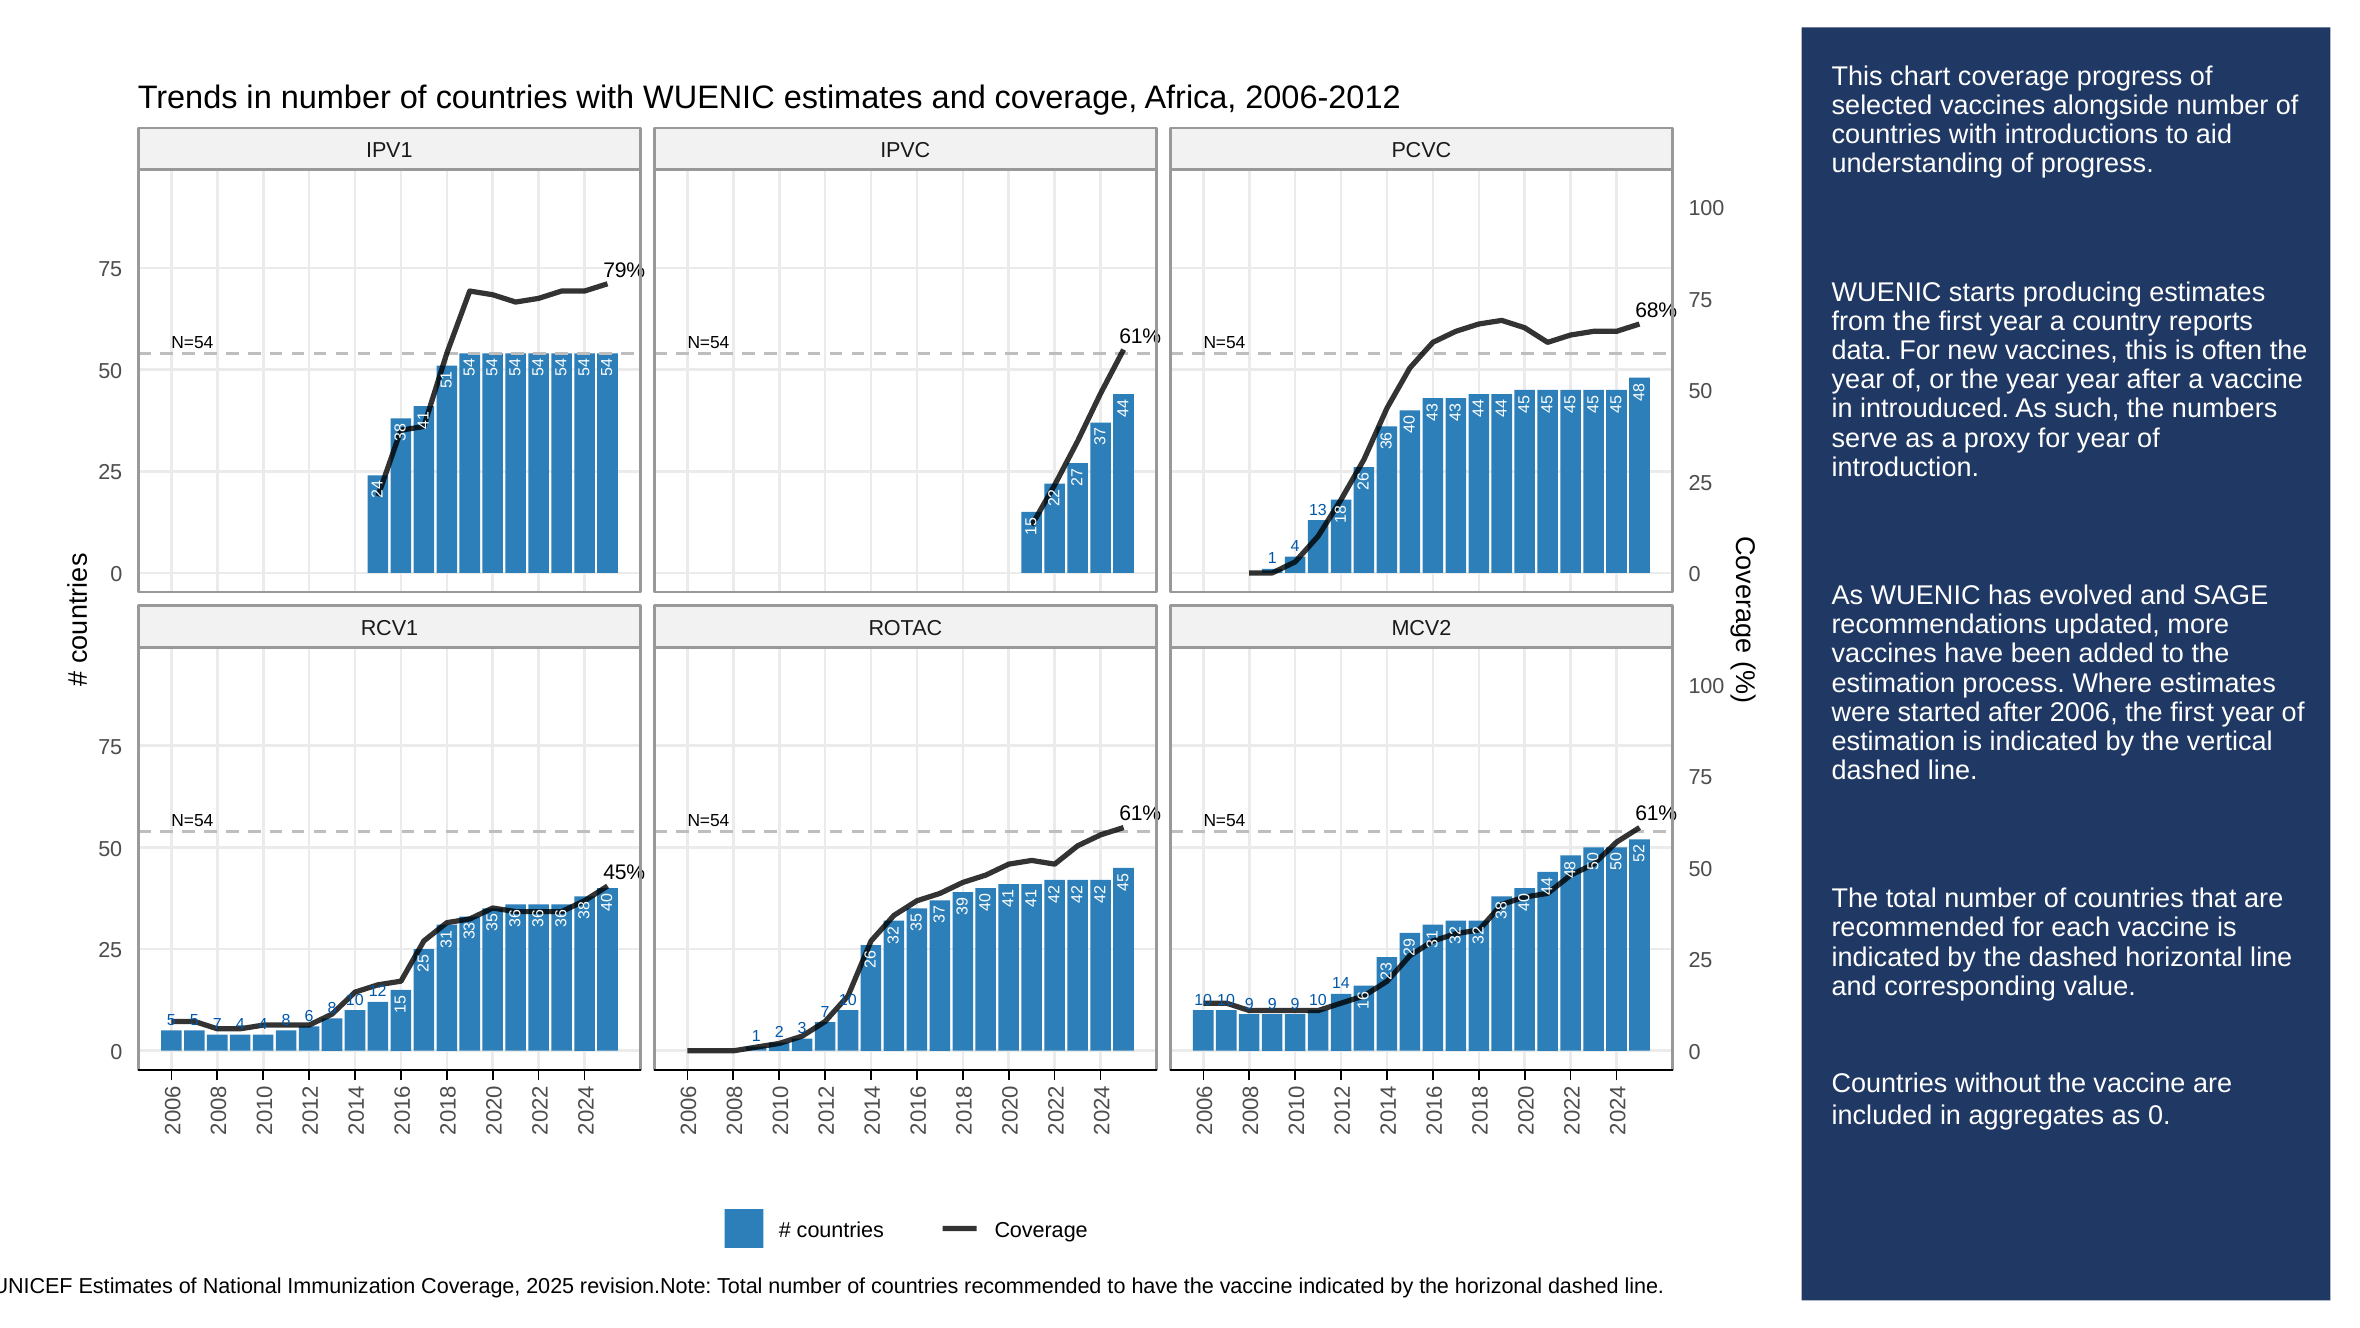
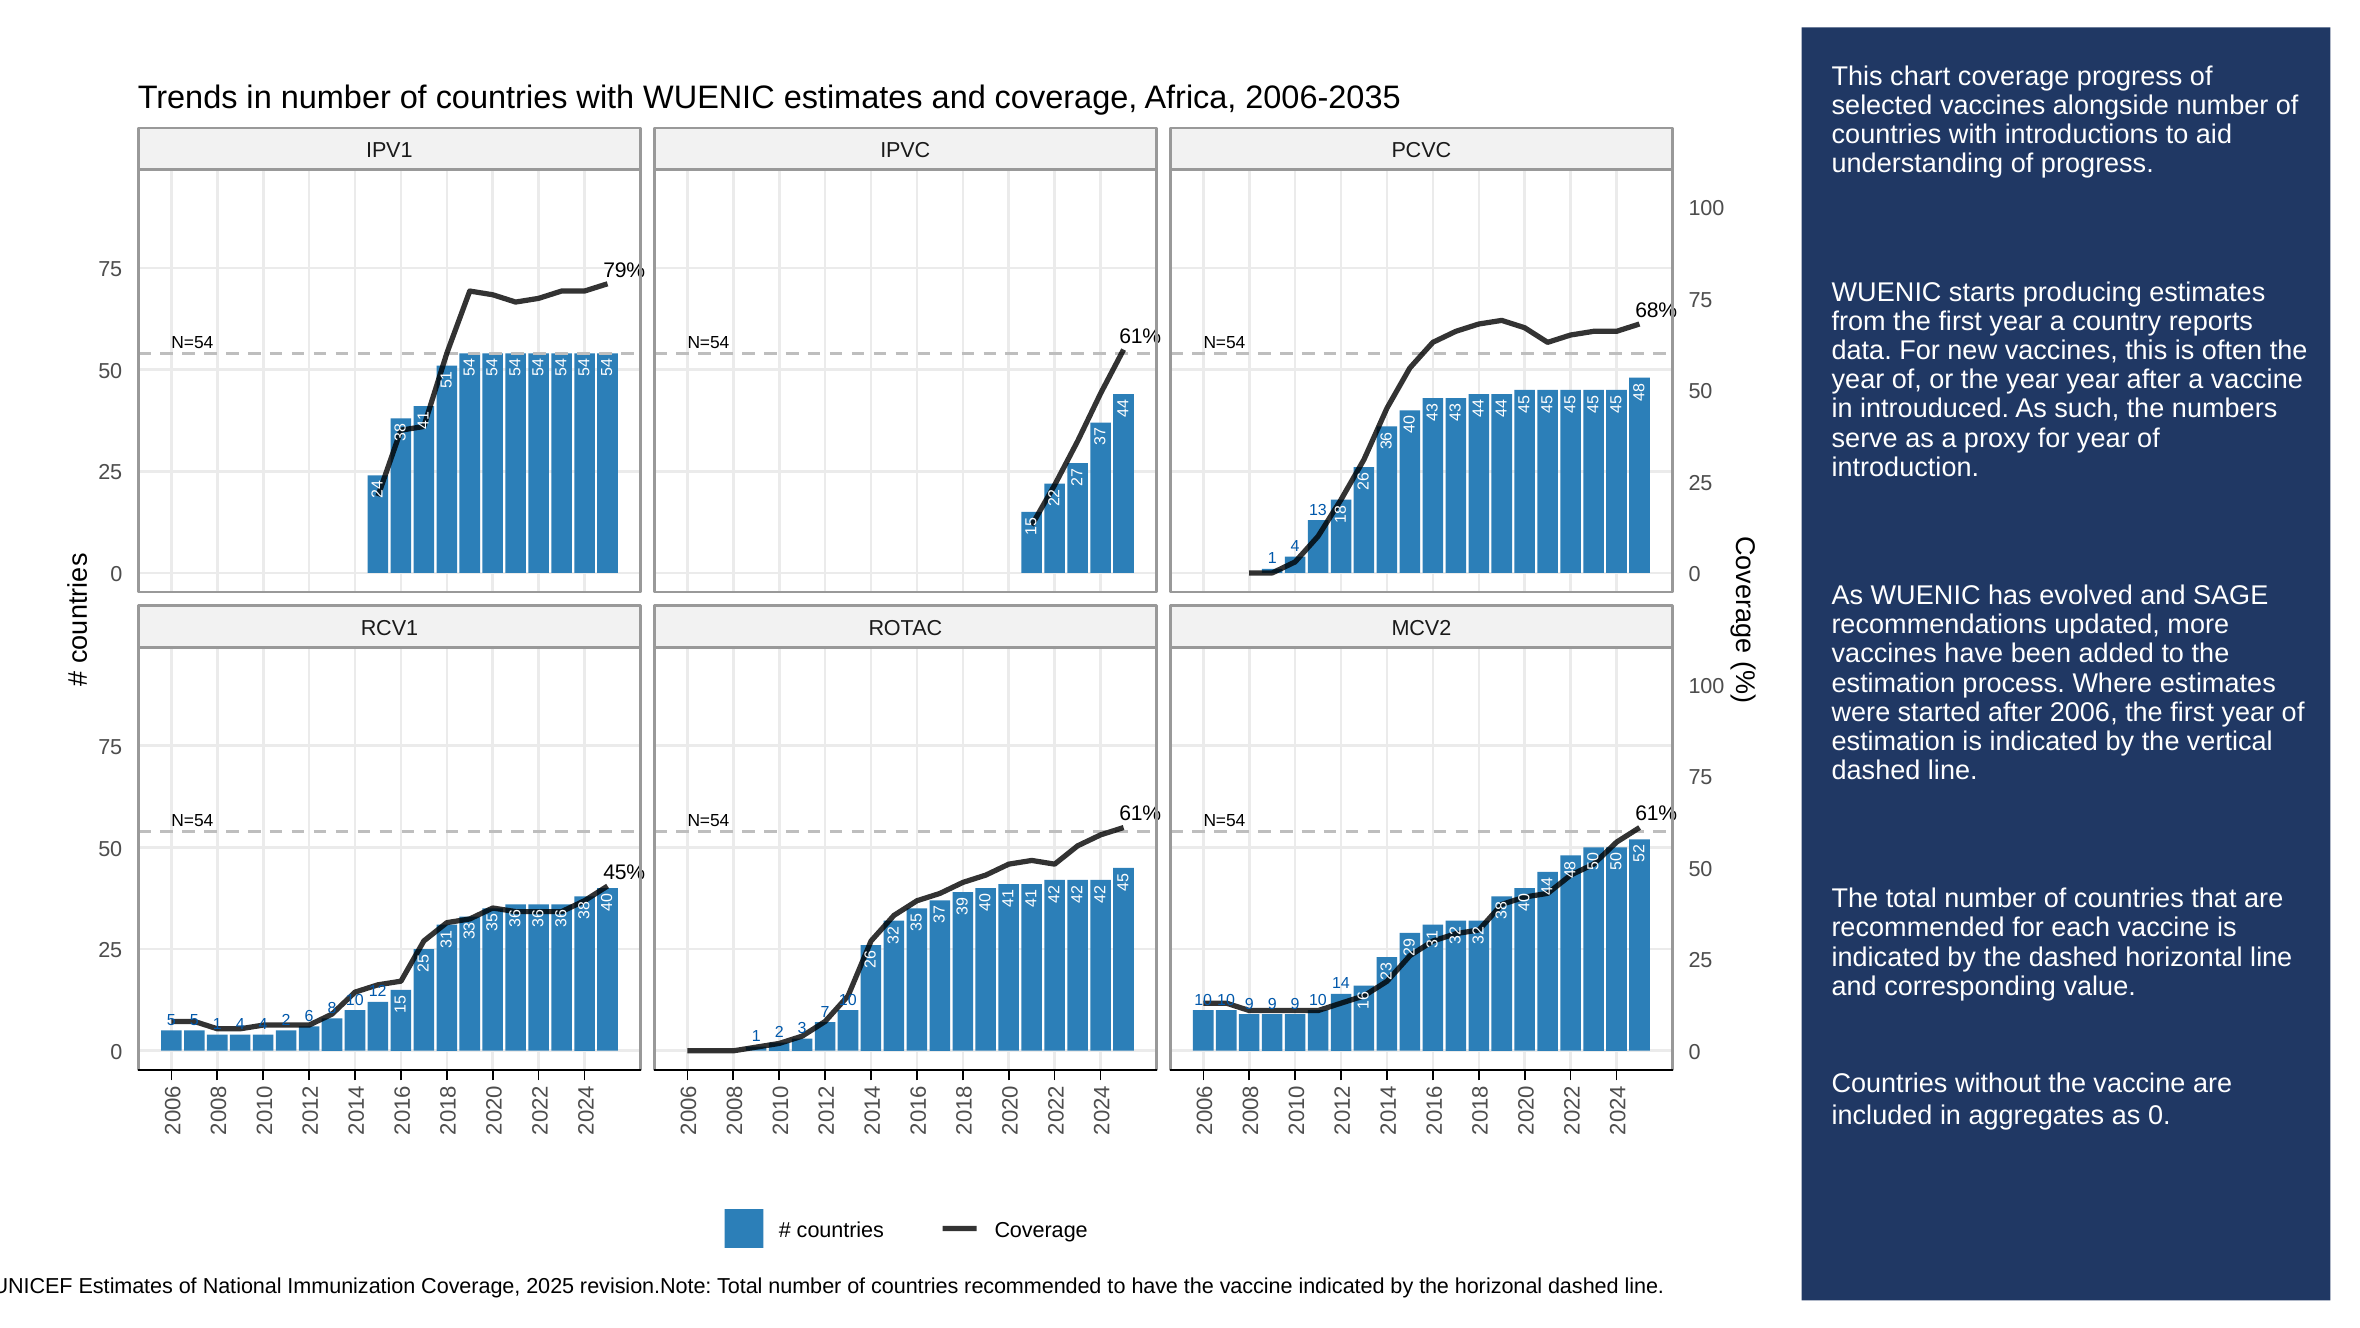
2006-2012: 2006-2012 -> 2006-2035
5 5 7: 7 -> 1
8 at (286, 1020): 8 -> 2
